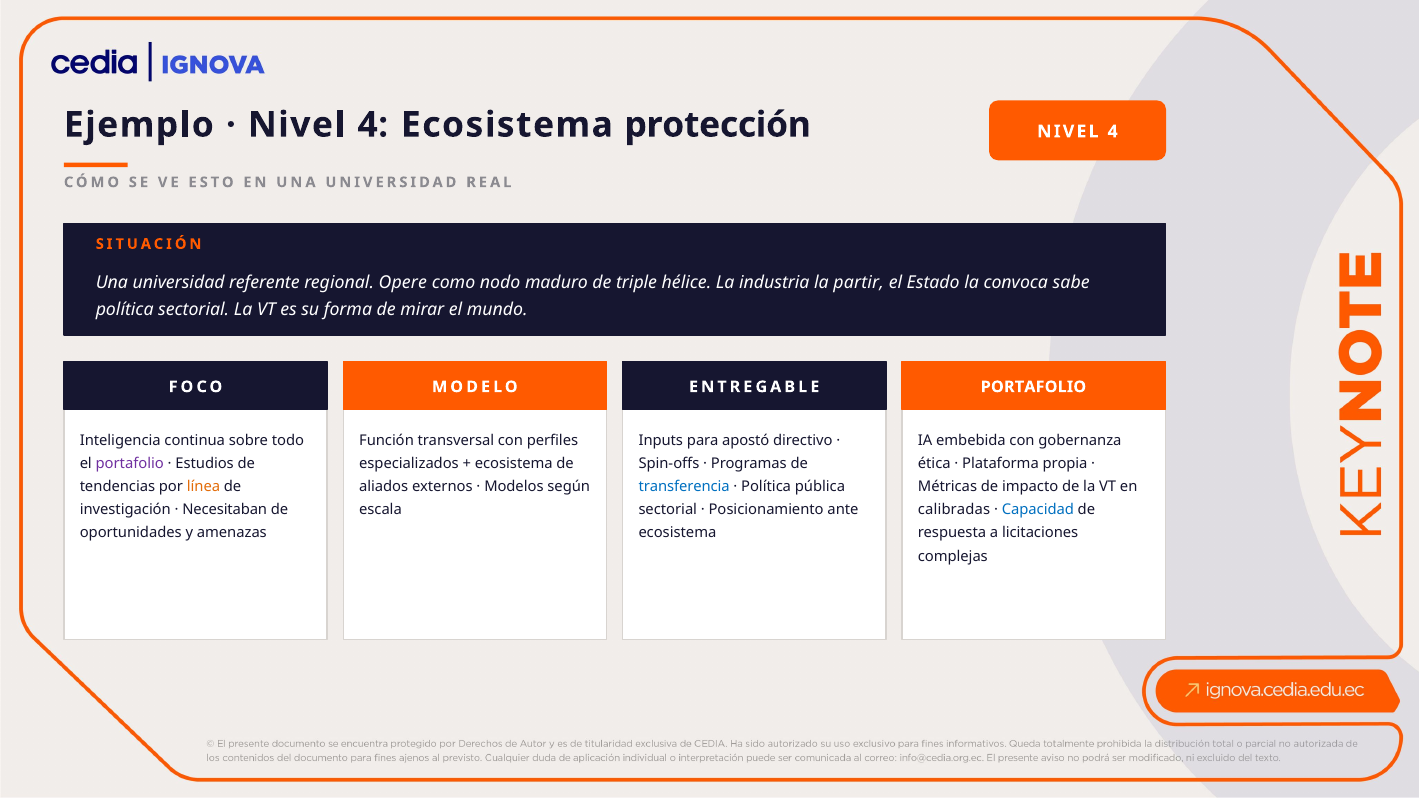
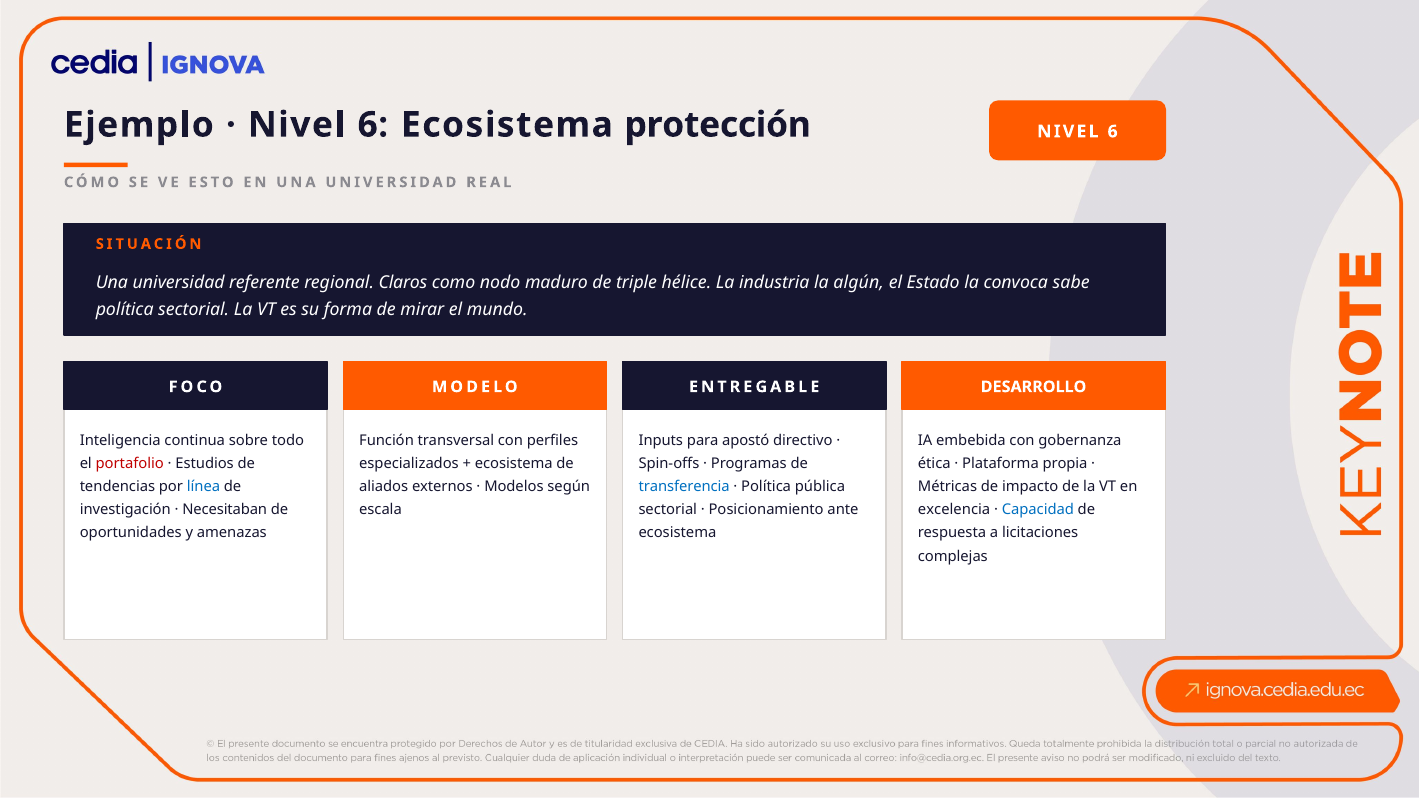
4 at (373, 125): 4 -> 6
4 at (1113, 132): 4 -> 6
Opere: Opere -> Claros
partir: partir -> algún
PORTAFOLIO at (1033, 387): PORTAFOLIO -> DESARROLLO
portafolio at (130, 464) colour: purple -> red
línea colour: orange -> blue
calibradas: calibradas -> excelencia
